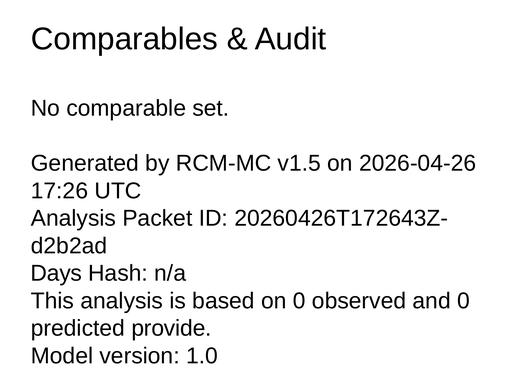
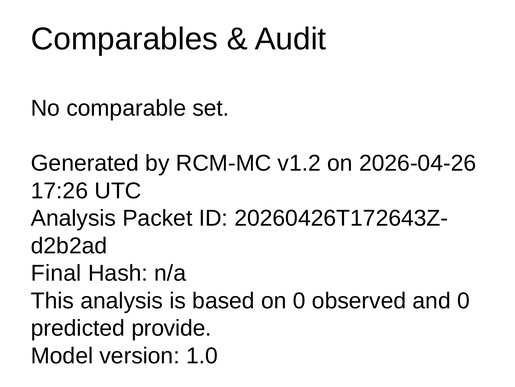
v1.5: v1.5 -> v1.2
Days: Days -> Final
